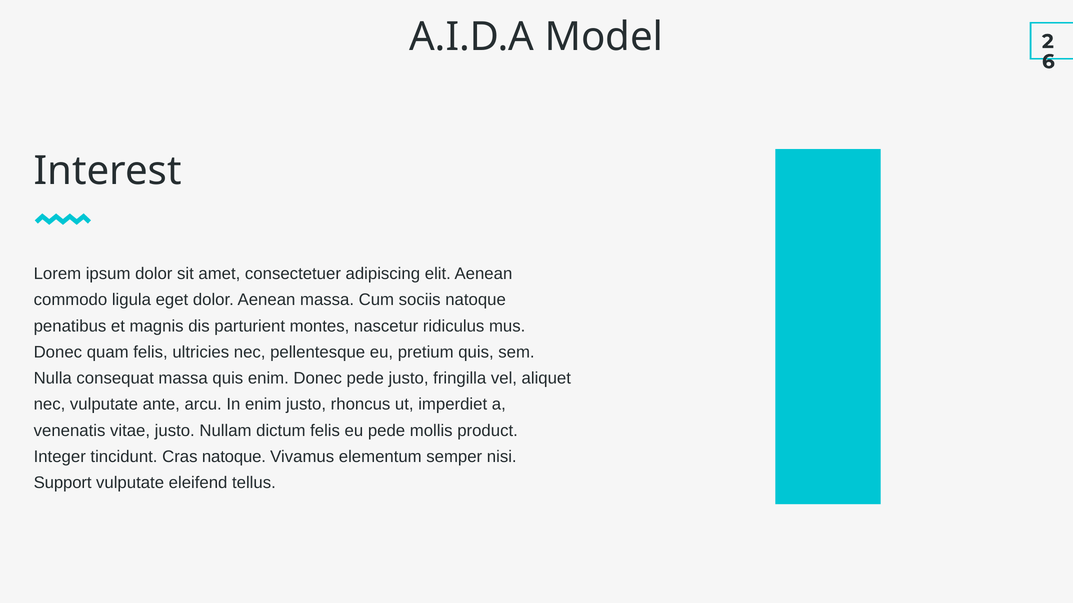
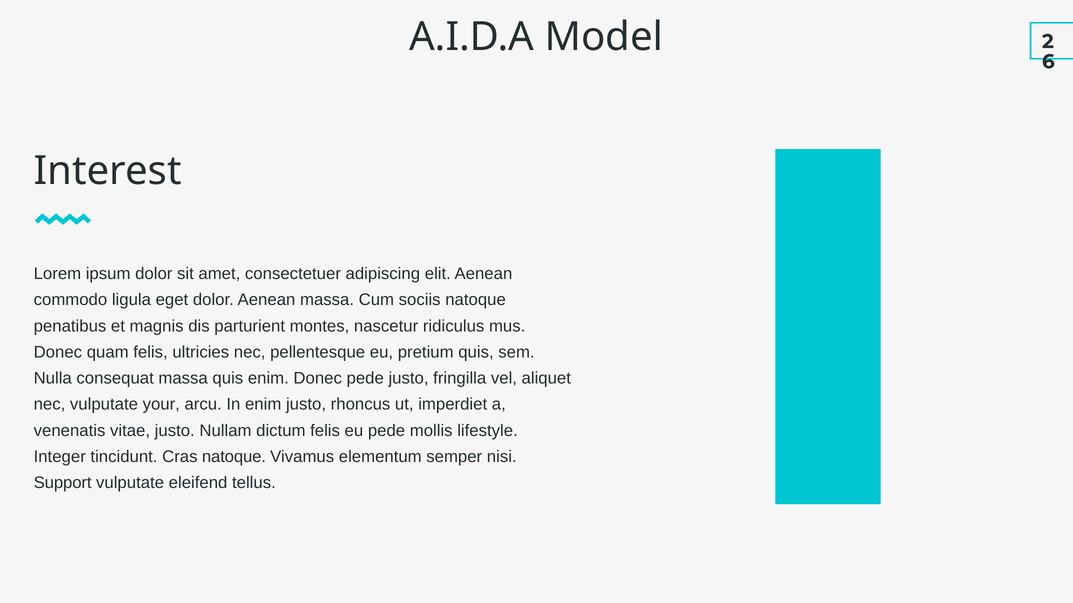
ante: ante -> your
product: product -> lifestyle
